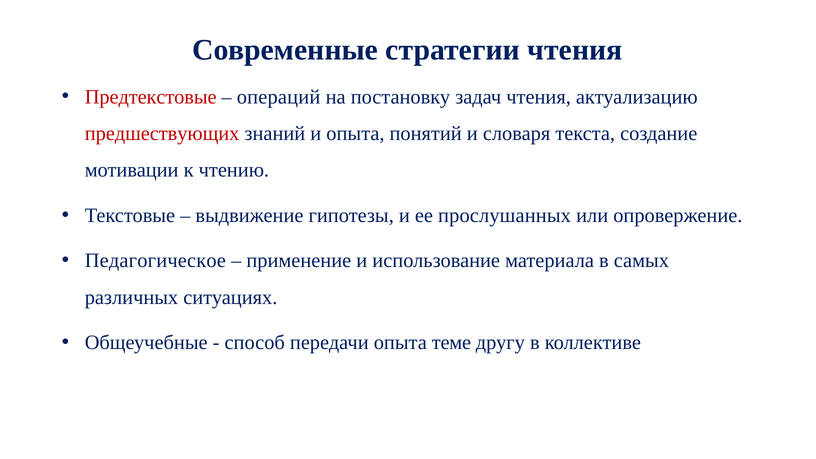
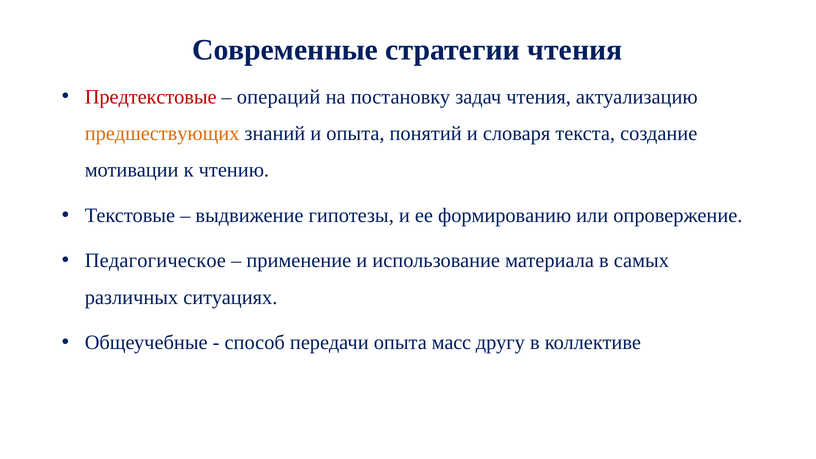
предшествующих colour: red -> orange
прослушанных: прослушанных -> формированию
теме: теме -> масс
